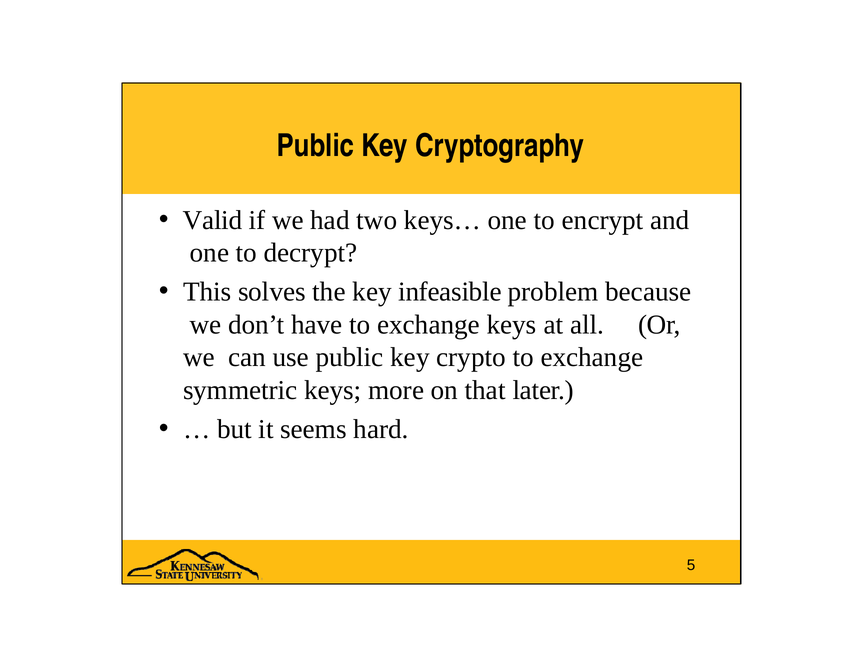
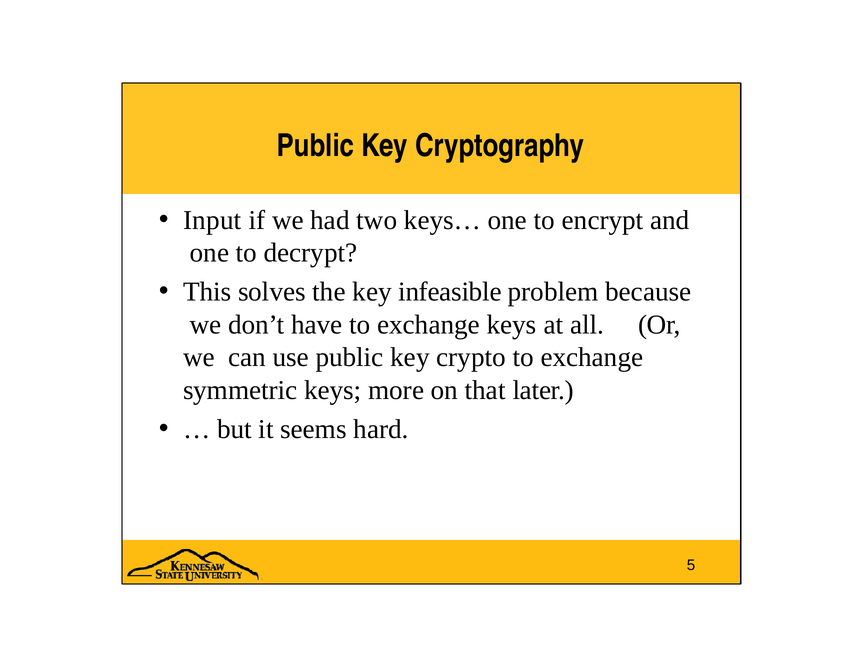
Valid: Valid -> Input
